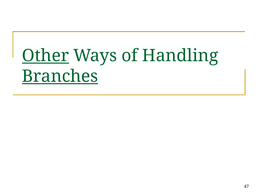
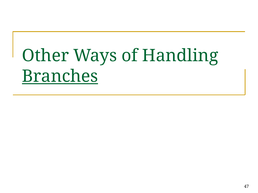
Other underline: present -> none
